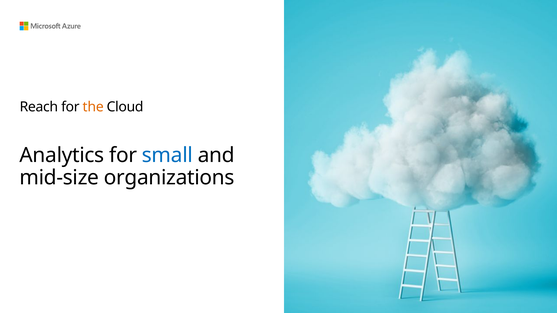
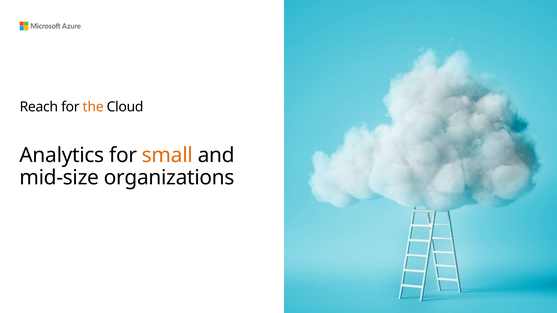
small colour: blue -> orange
